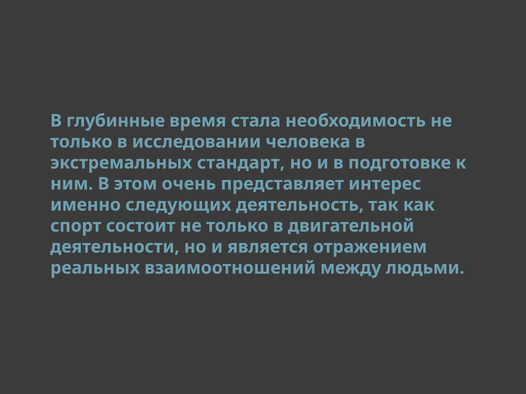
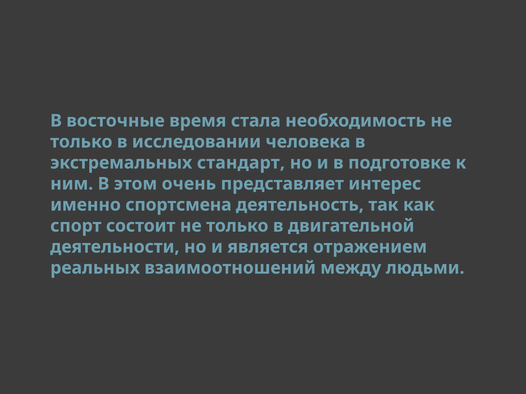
глубинные: глубинные -> восточные
следующих: следующих -> спортсмена
